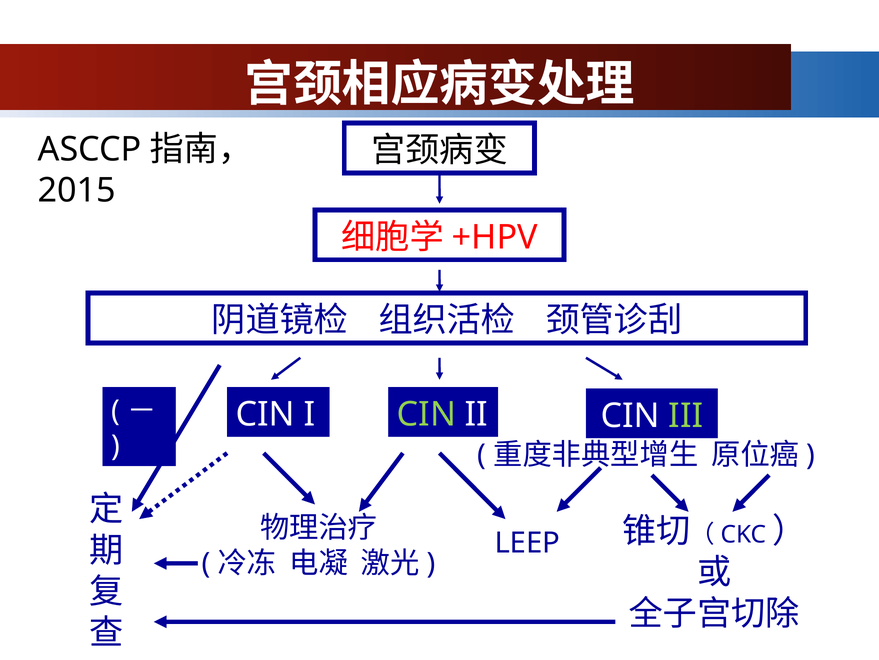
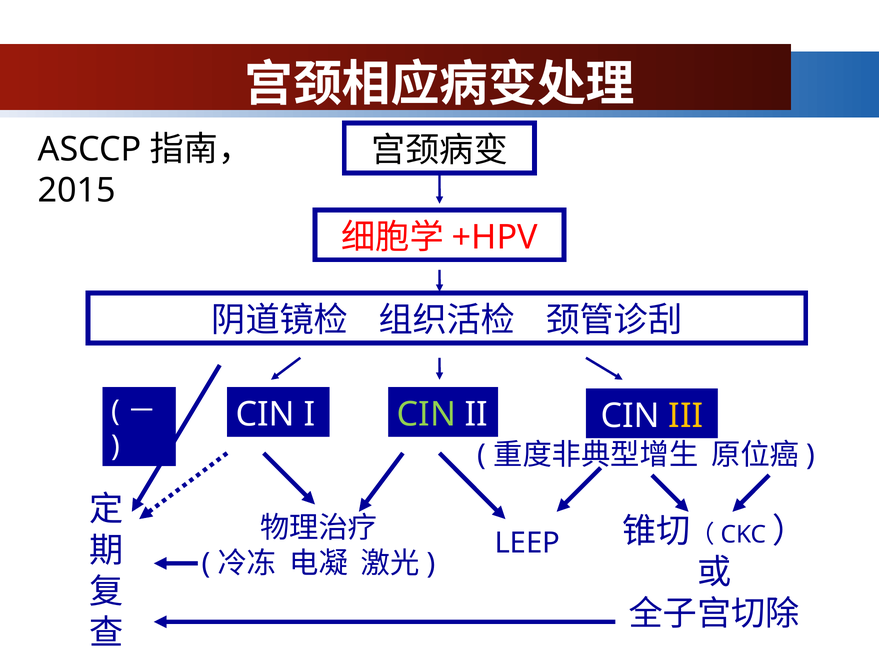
III colour: light green -> yellow
